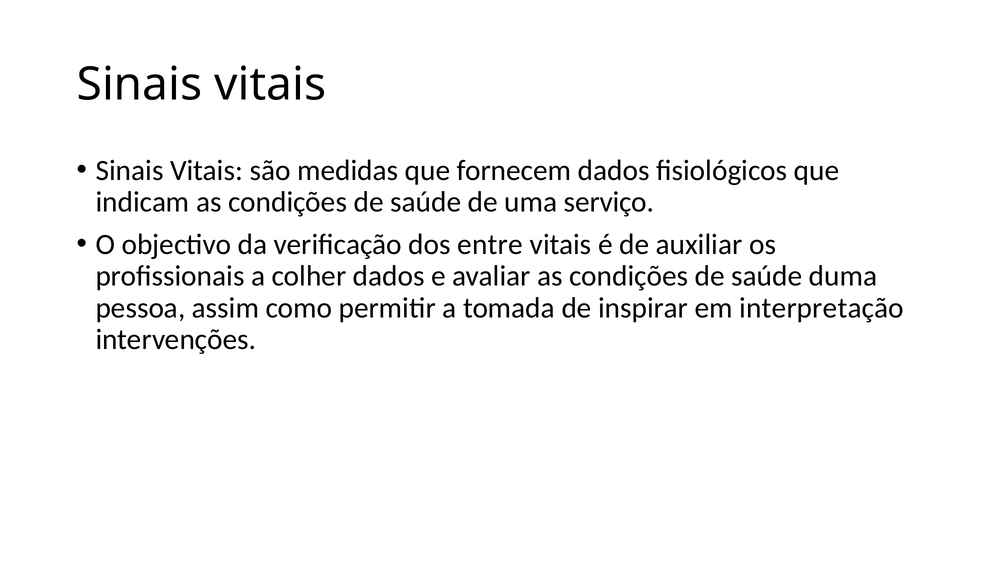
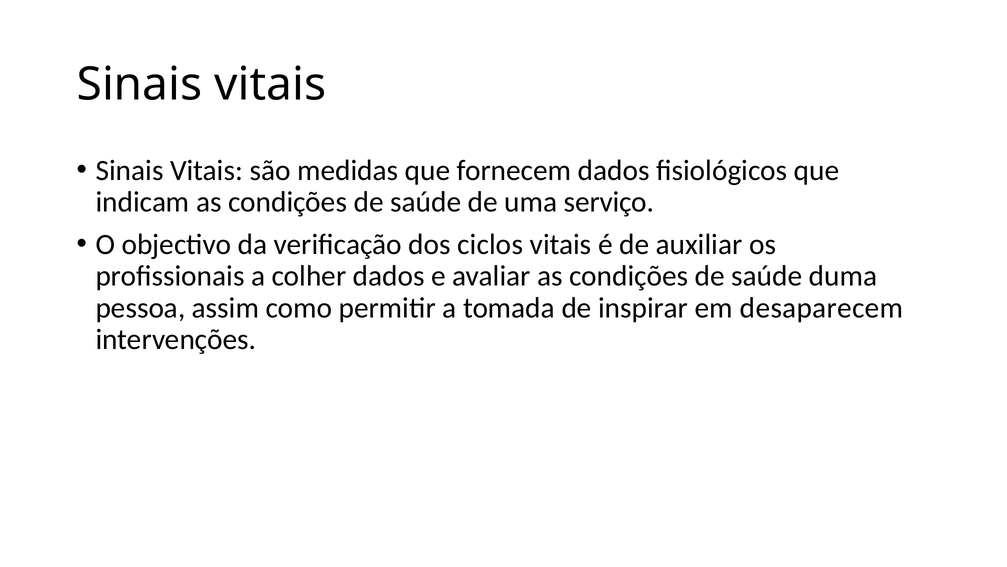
entre: entre -> ciclos
interpretação: interpretação -> desaparecem
